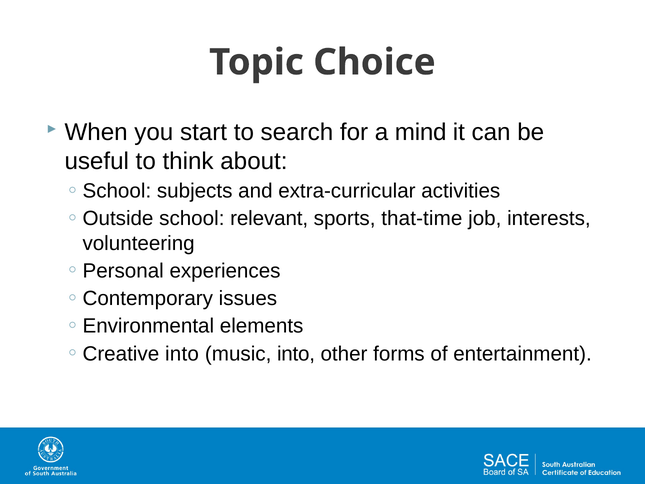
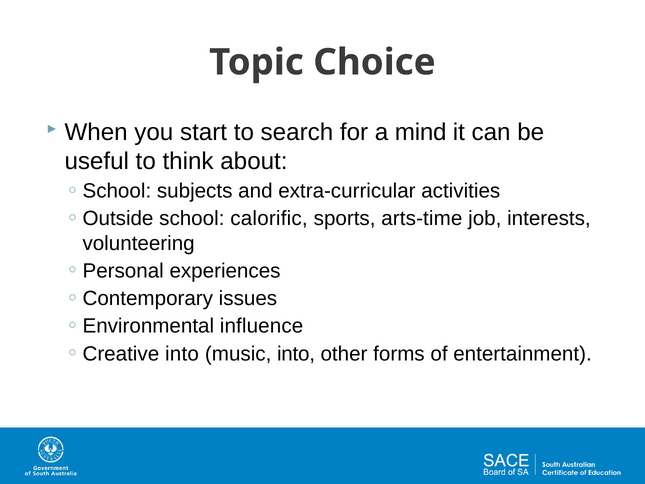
relevant: relevant -> calorific
that-time: that-time -> arts-time
elements: elements -> influence
